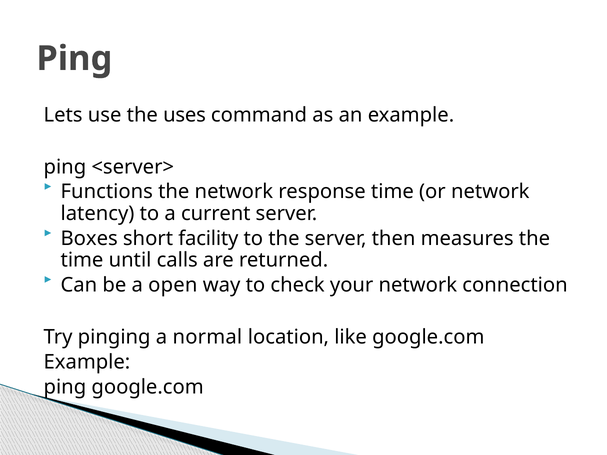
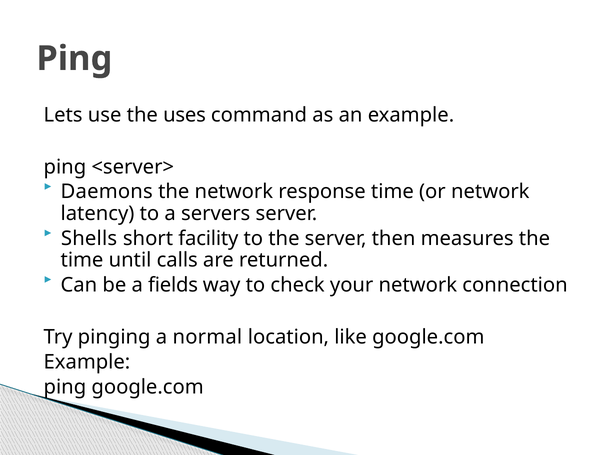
Functions: Functions -> Daemons
current: current -> servers
Boxes: Boxes -> Shells
open: open -> fields
